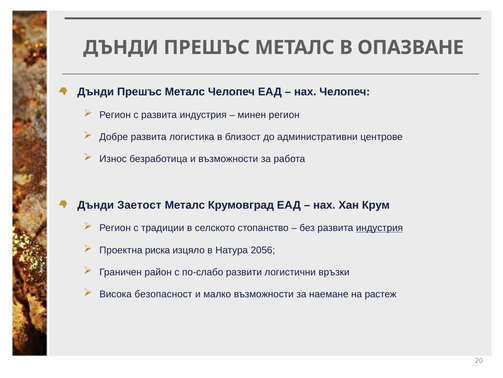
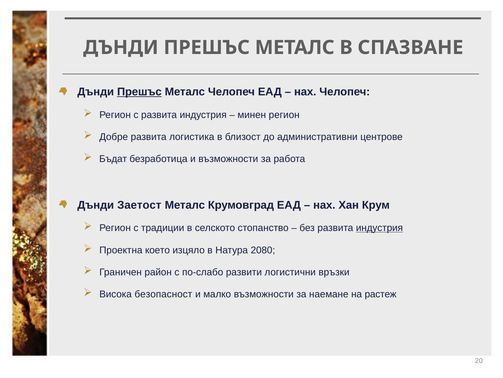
ОПАЗВАНЕ: ОПАЗВАНЕ -> СПАЗВАНЕ
Прешъс at (139, 92) underline: none -> present
Износ: Износ -> Бъдат
риска: риска -> което
2056: 2056 -> 2080
